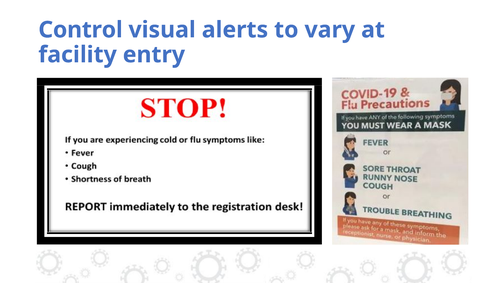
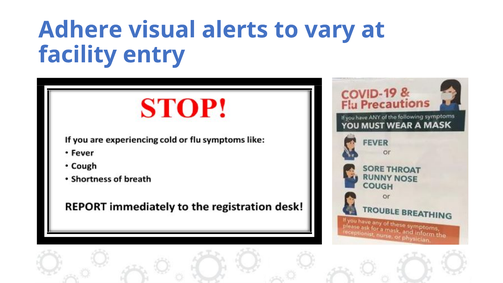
Control: Control -> Adhere
